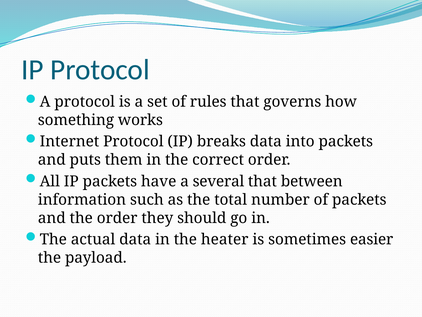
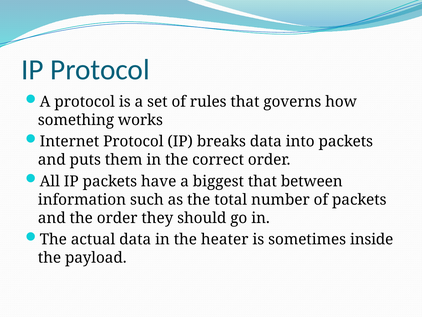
several: several -> biggest
easier: easier -> inside
